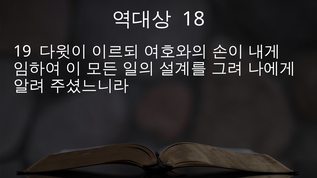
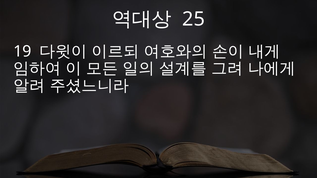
18: 18 -> 25
